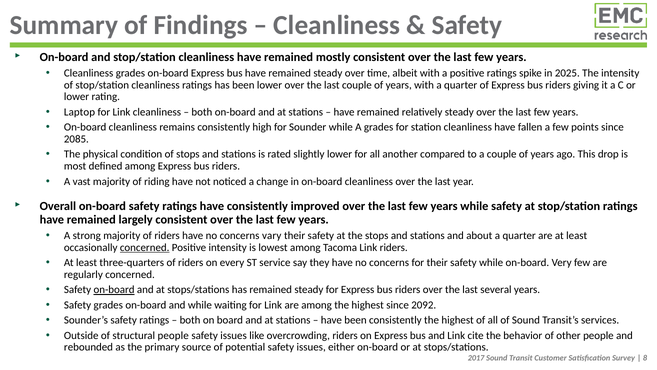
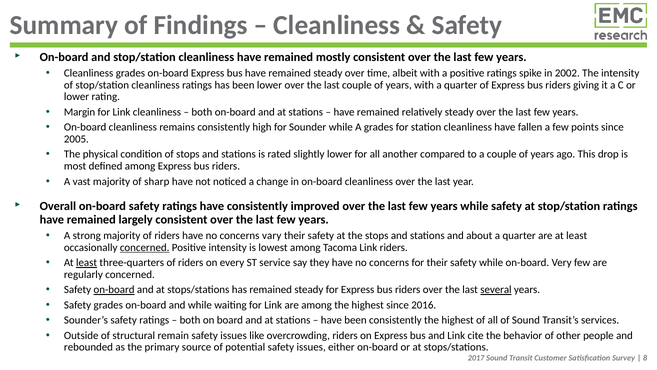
2025: 2025 -> 2002
Laptop: Laptop -> Margin
2085: 2085 -> 2005
riding: riding -> sharp
least at (87, 262) underline: none -> present
several underline: none -> present
2092: 2092 -> 2016
structural people: people -> remain
